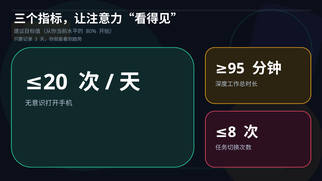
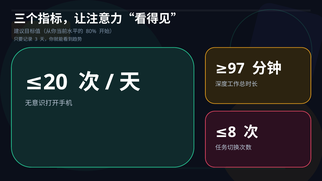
95: 95 -> 97
